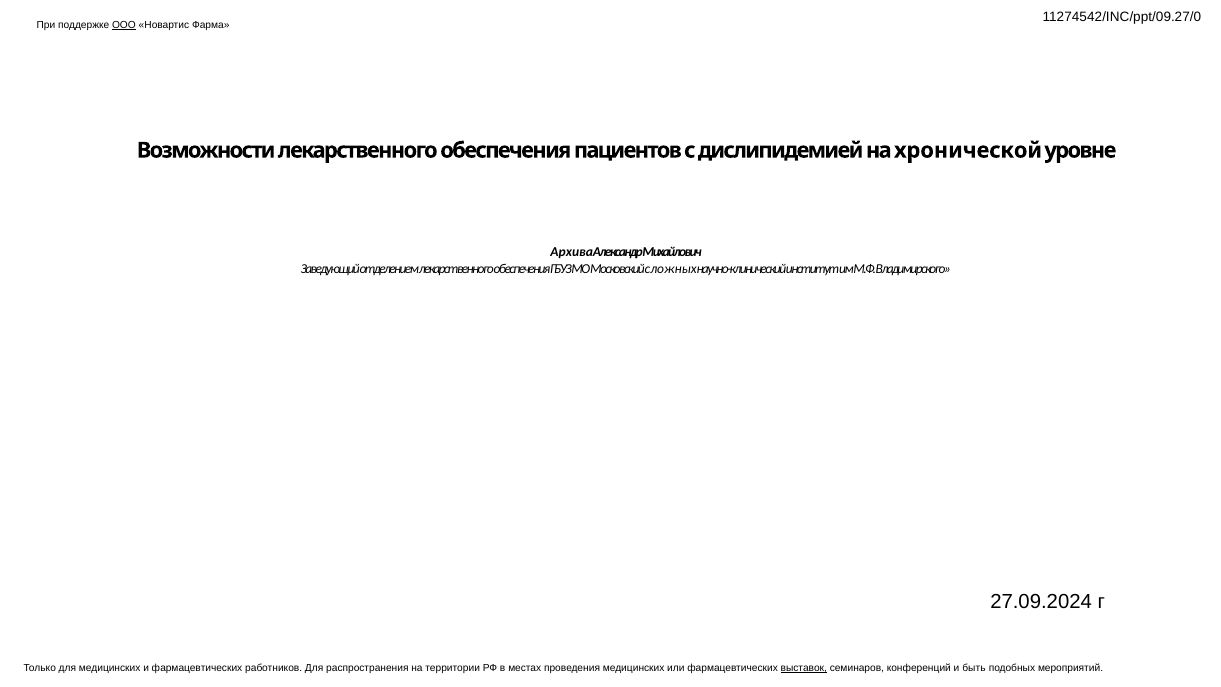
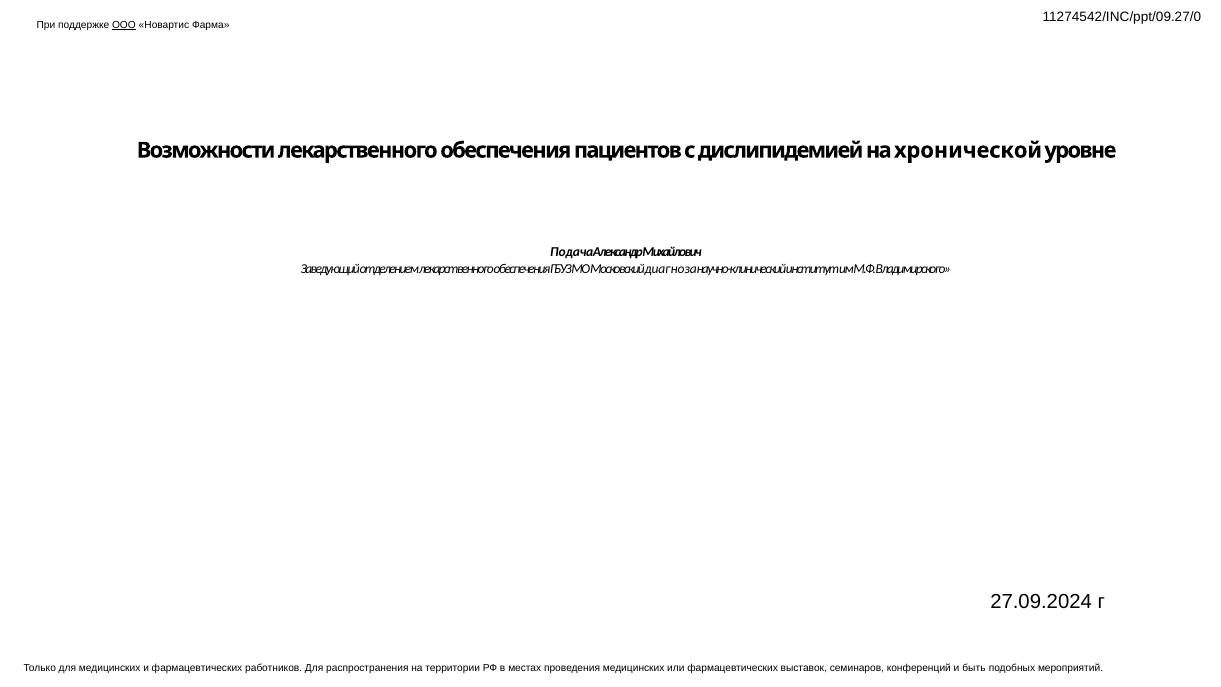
Архива: Архива -> Подача
сложных: сложных -> диагноза
выставок underline: present -> none
